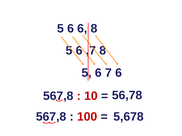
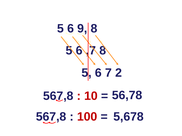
6 6: 6 -> 9
7 6: 6 -> 2
